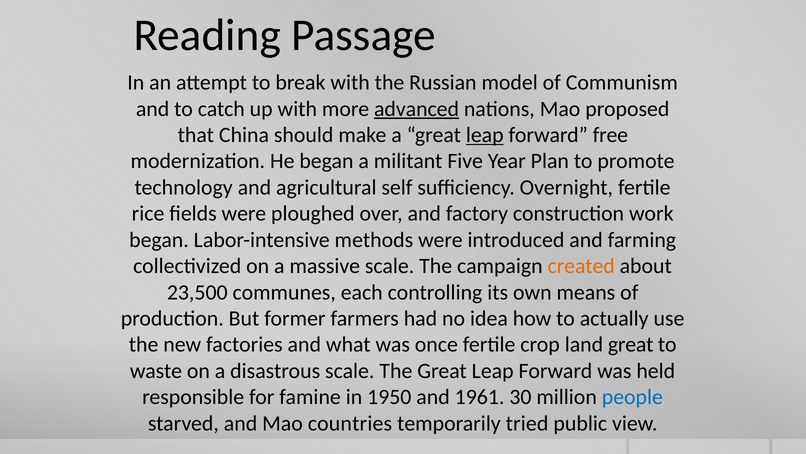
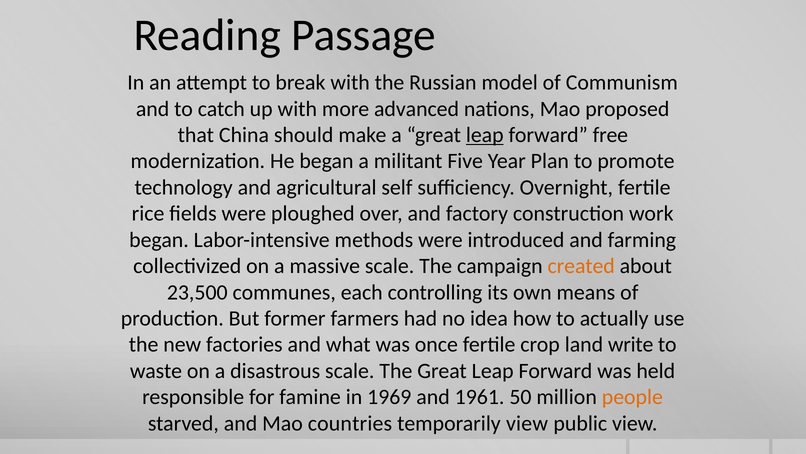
advanced underline: present -> none
land great: great -> write
1950: 1950 -> 1969
30: 30 -> 50
people colour: blue -> orange
temporarily tried: tried -> view
